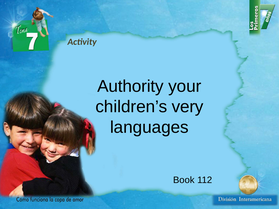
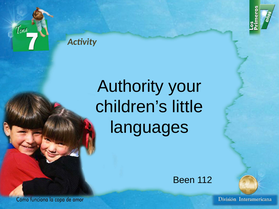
very: very -> little
Book: Book -> Been
